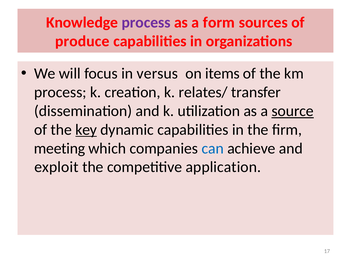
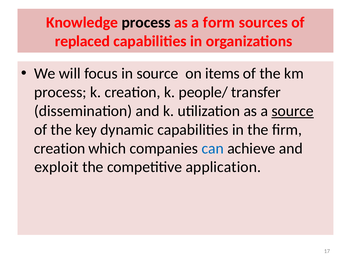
process at (146, 22) colour: purple -> black
produce: produce -> replaced
in versus: versus -> source
relates/: relates/ -> people/
key underline: present -> none
meeting at (60, 149): meeting -> creation
